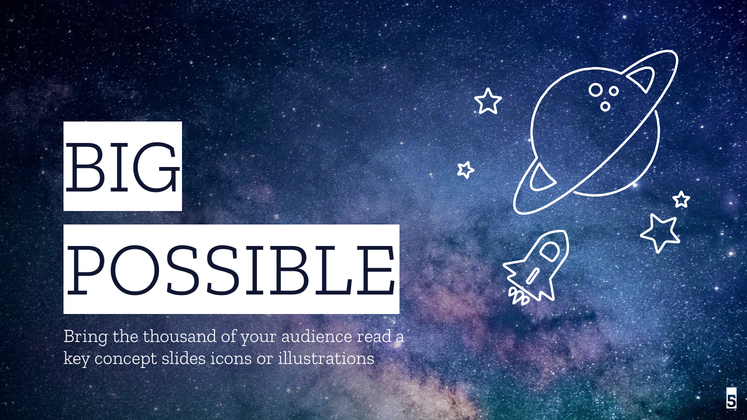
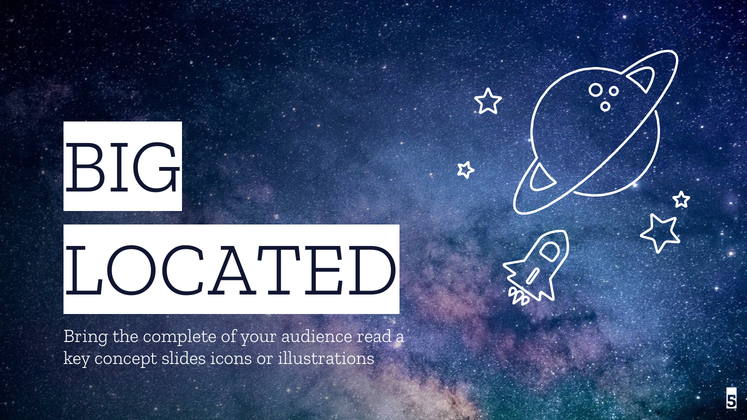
POSSIBLE: POSSIBLE -> LOCATED
thousand: thousand -> complete
